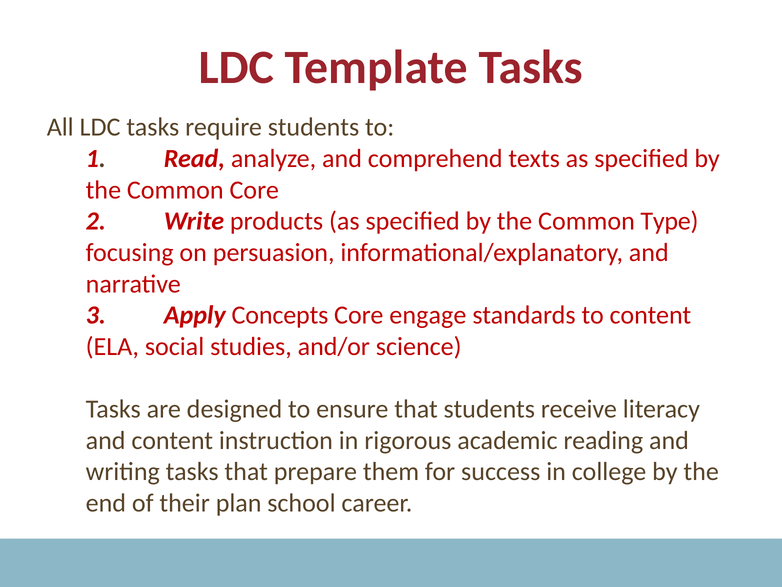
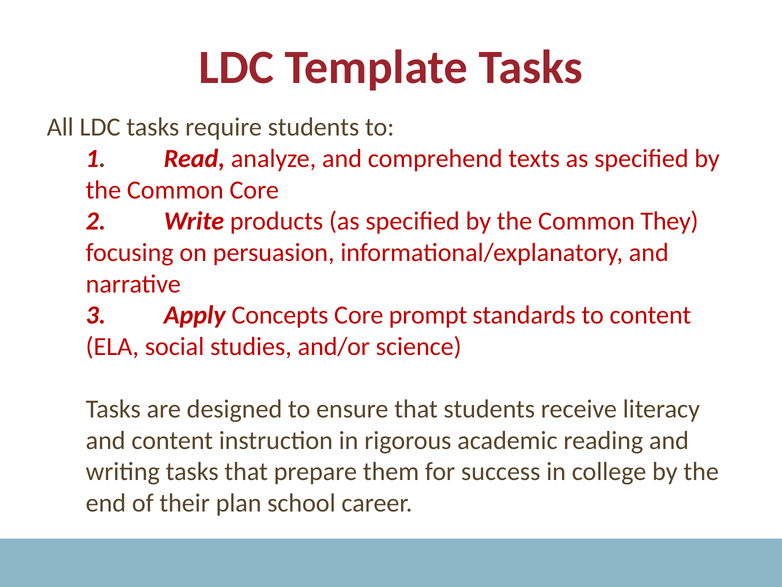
Type: Type -> They
engage: engage -> prompt
